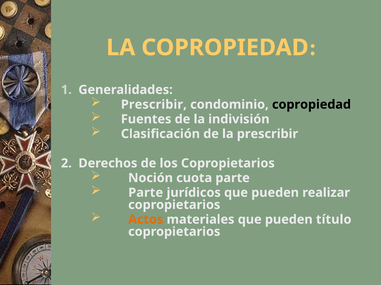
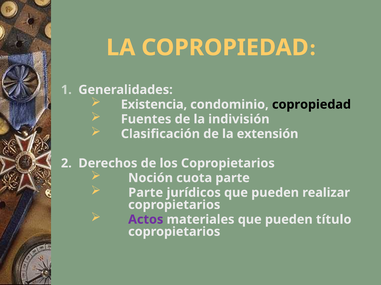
Prescribir at (154, 105): Prescribir -> Existencia
la prescribir: prescribir -> extensión
Actos colour: orange -> purple
